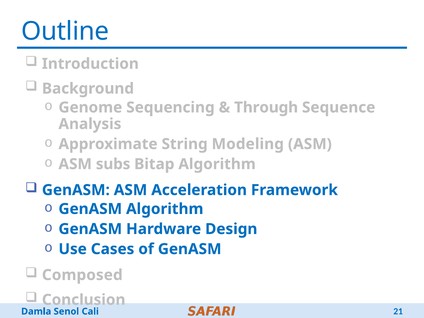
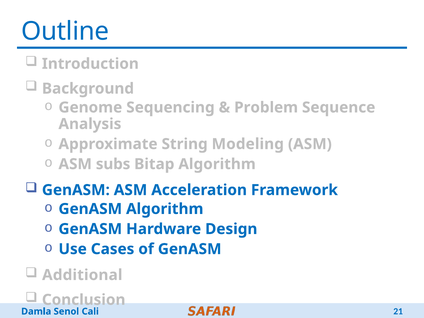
Through: Through -> Problem
Composed: Composed -> Additional
